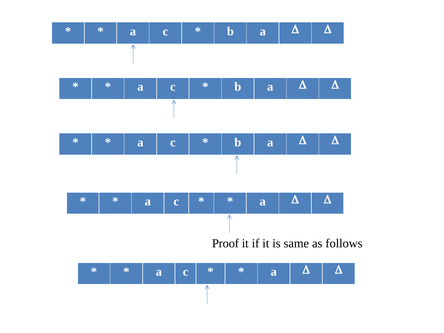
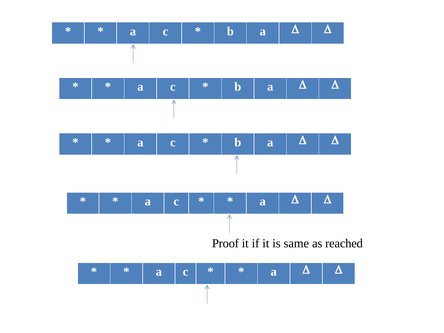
follows: follows -> reached
